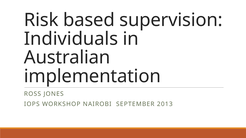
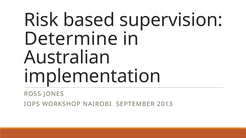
Individuals: Individuals -> Determine
